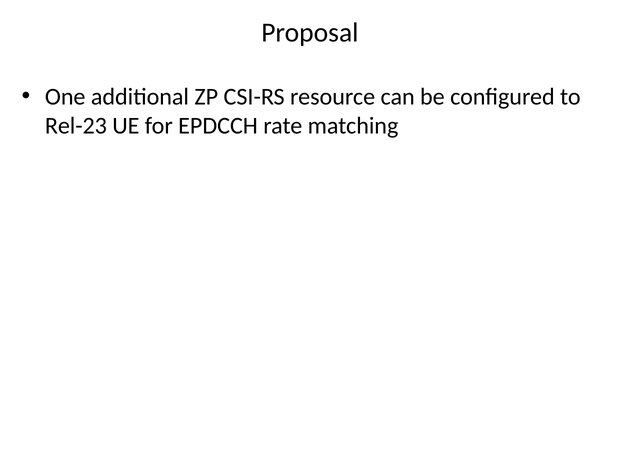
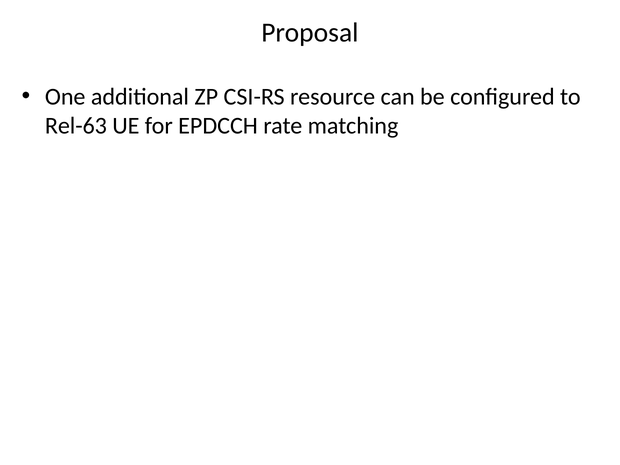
Rel-23: Rel-23 -> Rel-63
